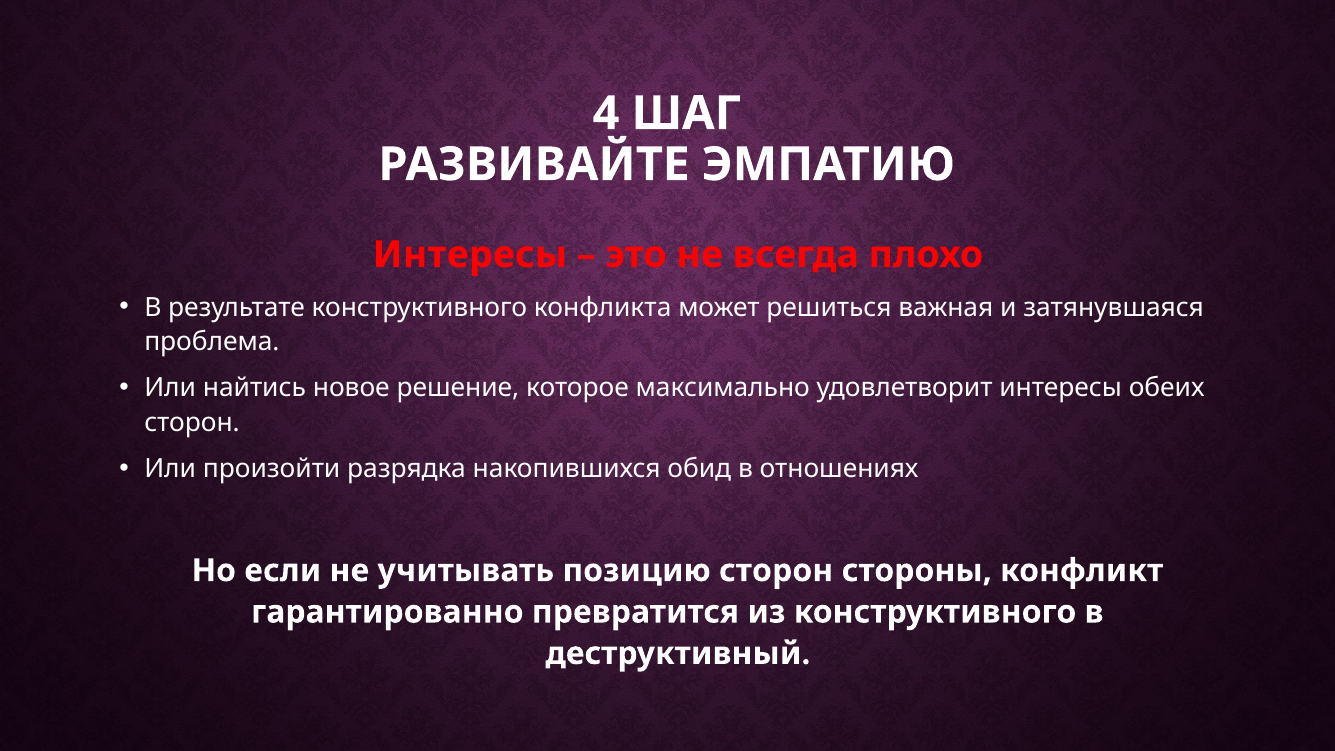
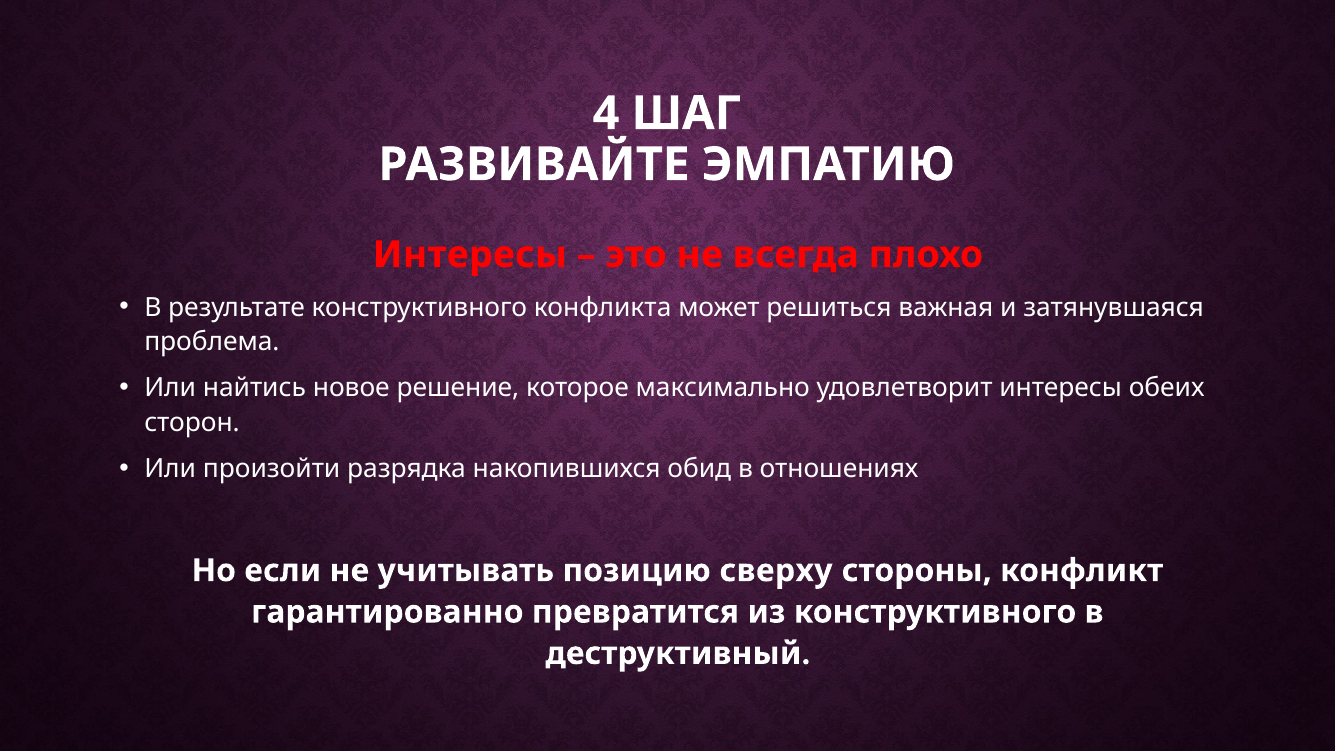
позицию сторон: сторон -> сверху
